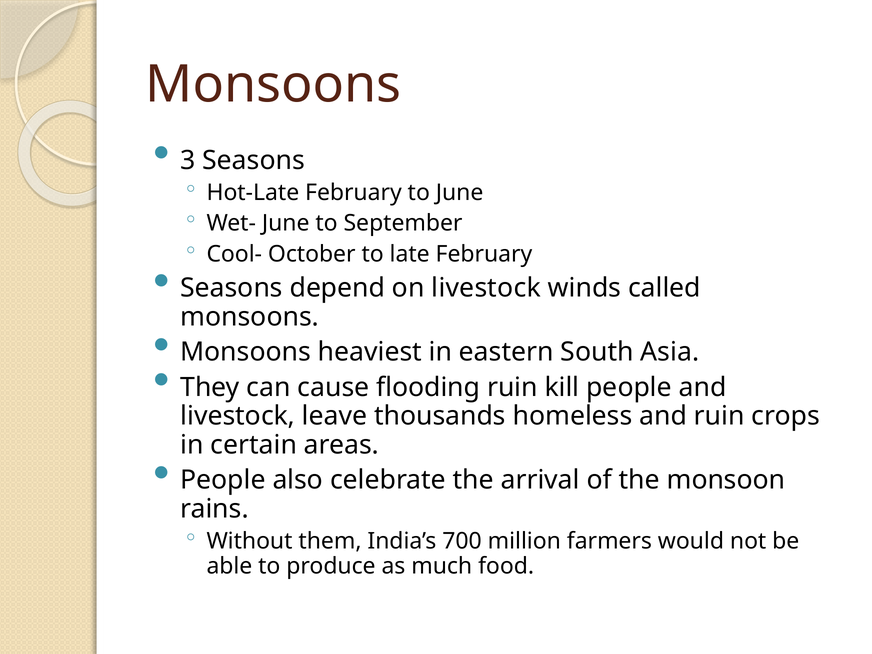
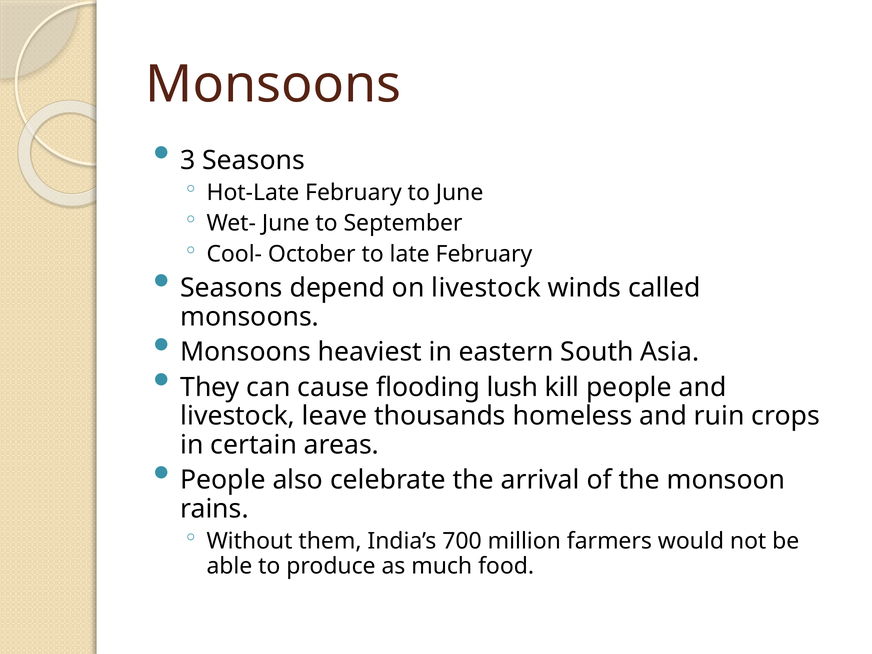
flooding ruin: ruin -> lush
